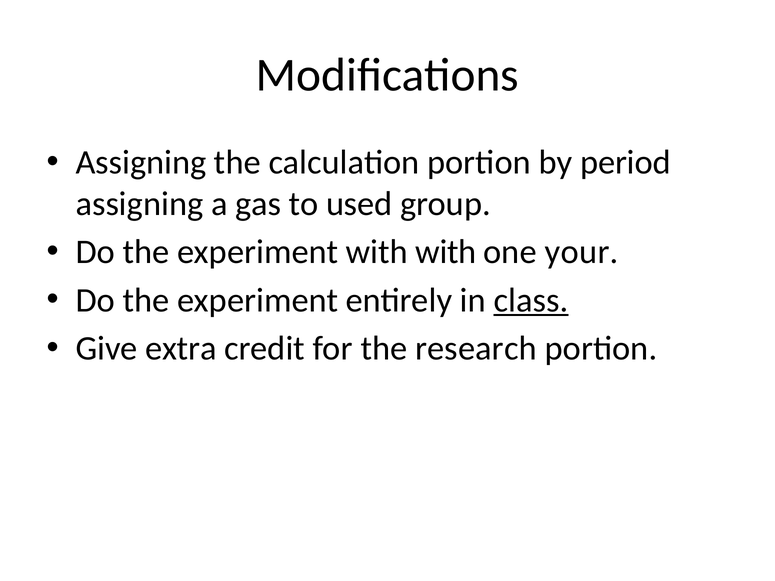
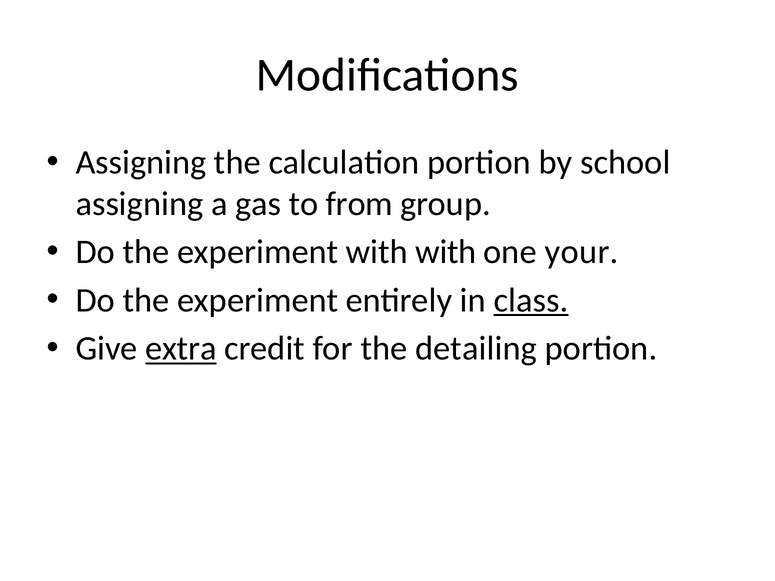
period: period -> school
used: used -> from
extra underline: none -> present
research: research -> detailing
